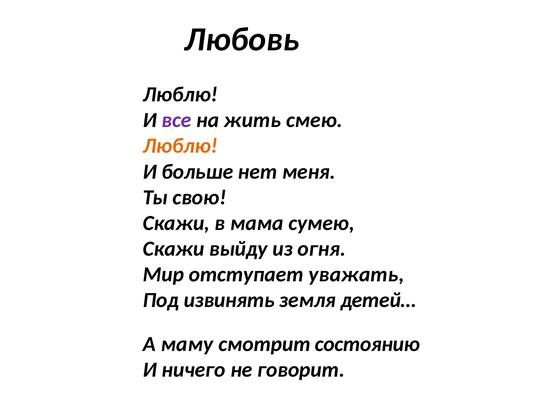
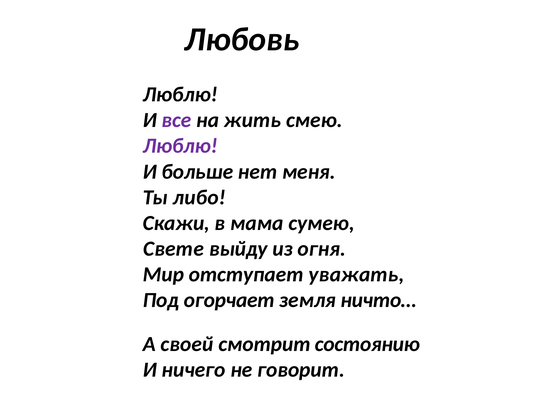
Люблю at (180, 146) colour: orange -> purple
свою: свою -> либо
Скажи at (174, 248): Скажи -> Свете
извинять: извинять -> огорчает
детей…: детей… -> ничто…
маму: маму -> своей
